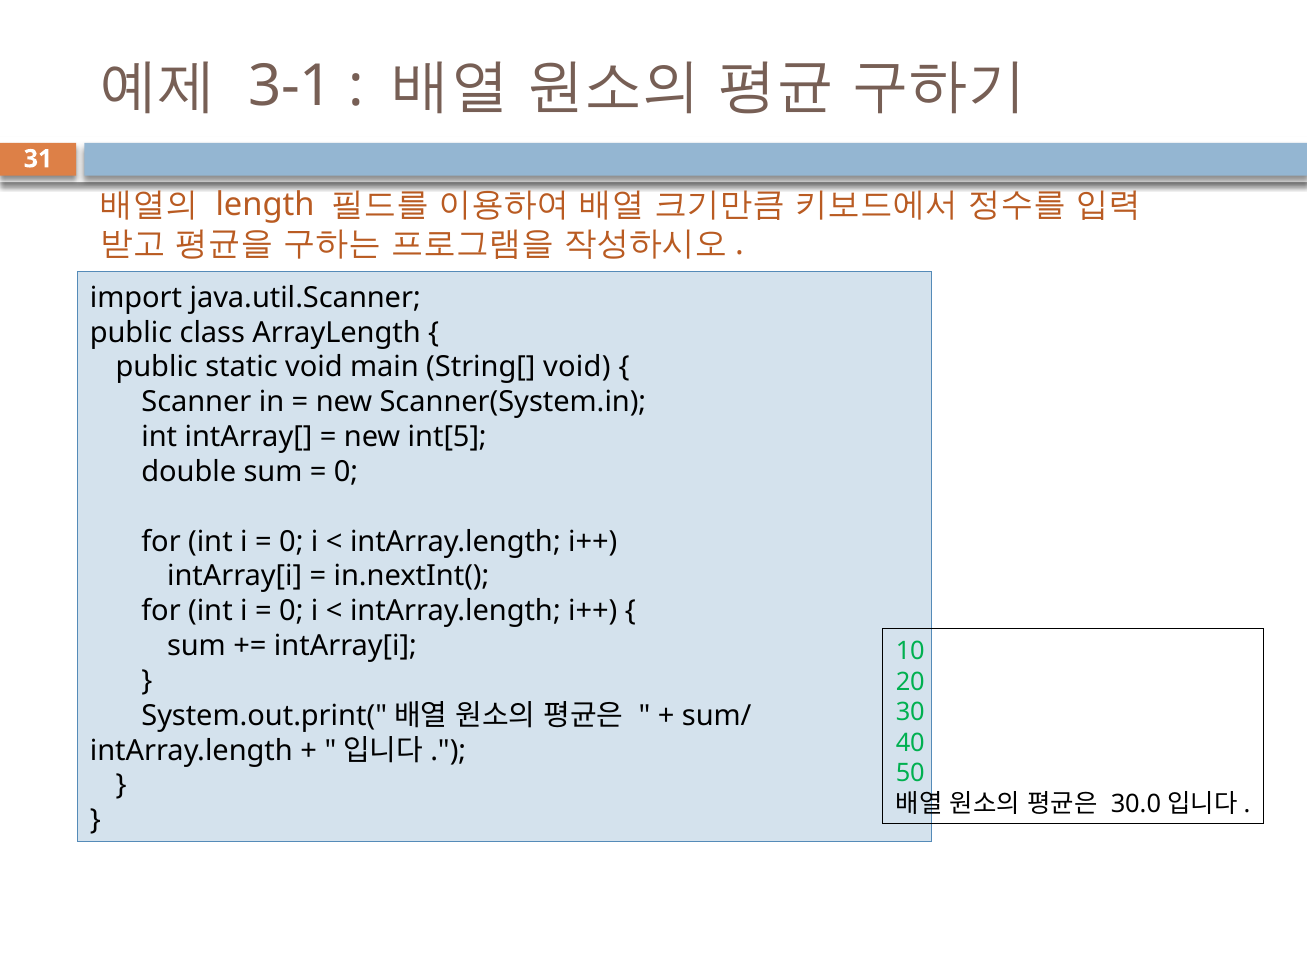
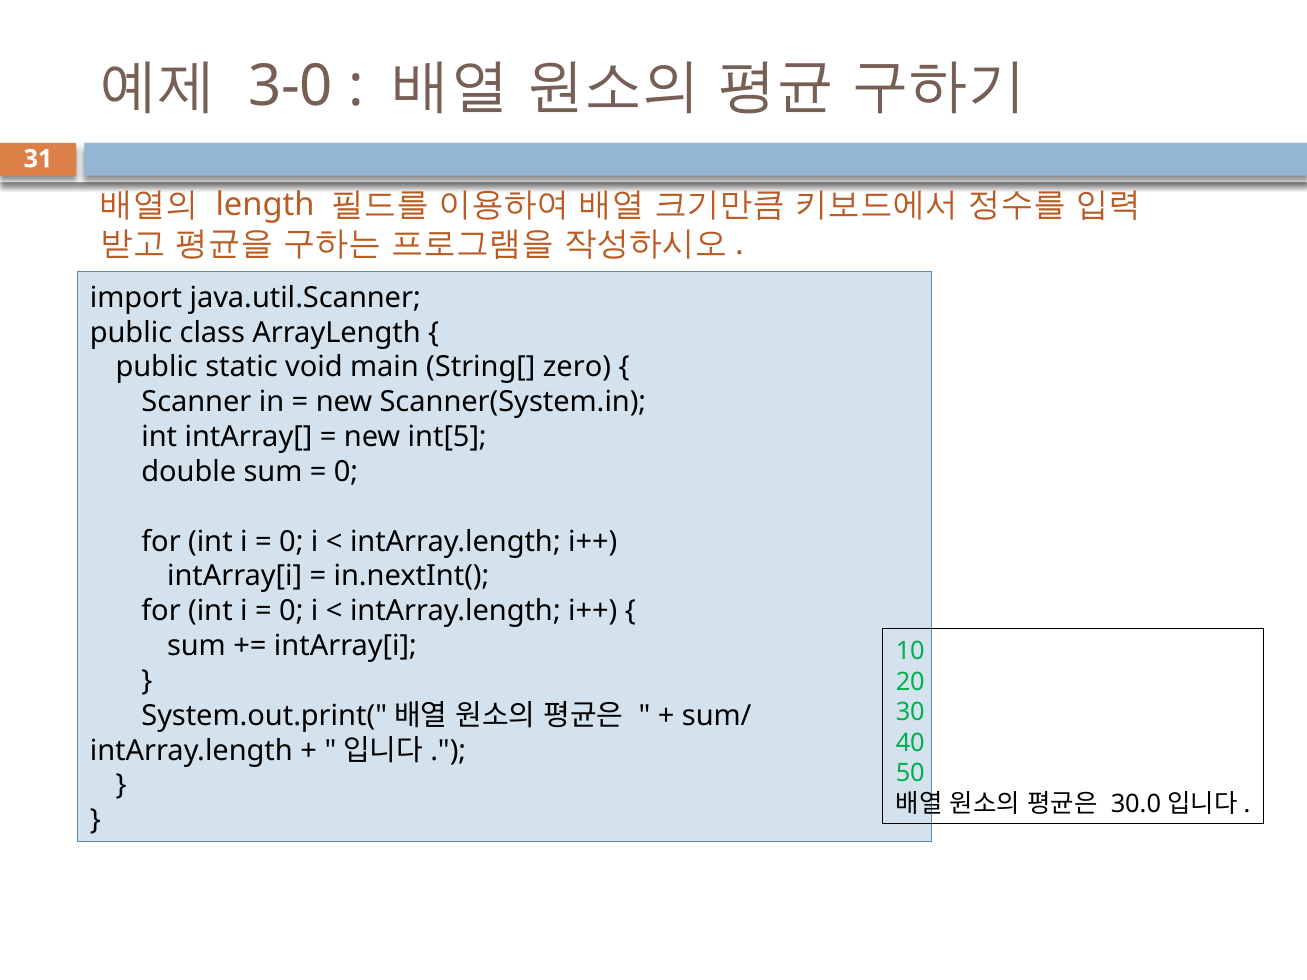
3-1: 3-1 -> 3-0
String[ void: void -> zero
